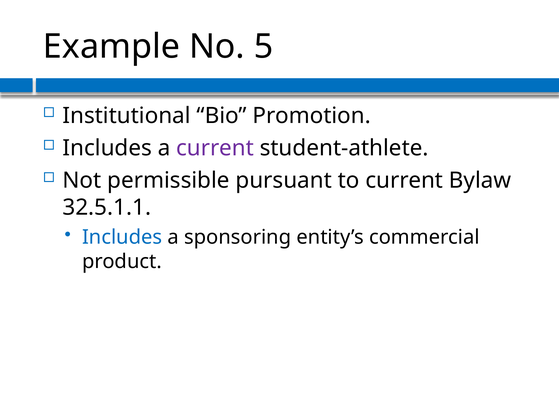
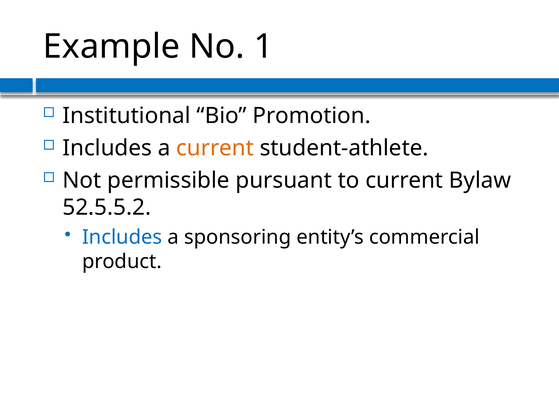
5: 5 -> 1
current at (215, 148) colour: purple -> orange
32.5.1.1: 32.5.1.1 -> 52.5.5.2
